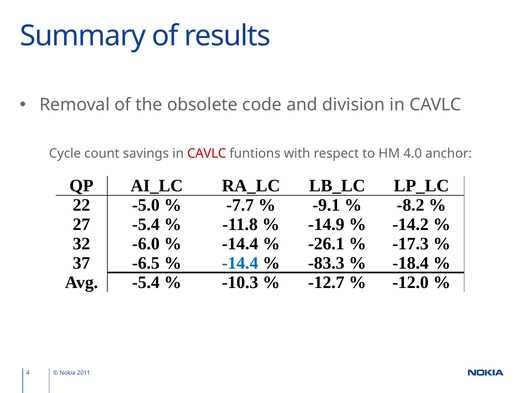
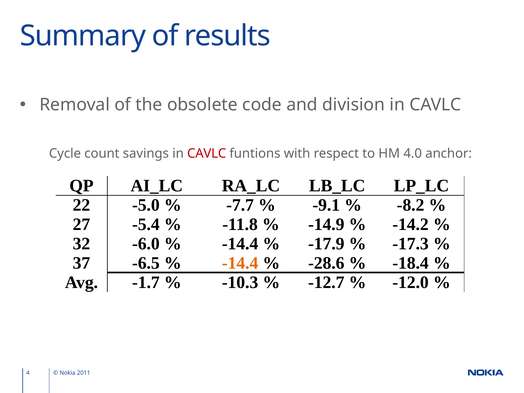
-26.1: -26.1 -> -17.9
-14.4 at (240, 263) colour: blue -> orange
-83.3: -83.3 -> -28.6
Avg -5.4: -5.4 -> -1.7
